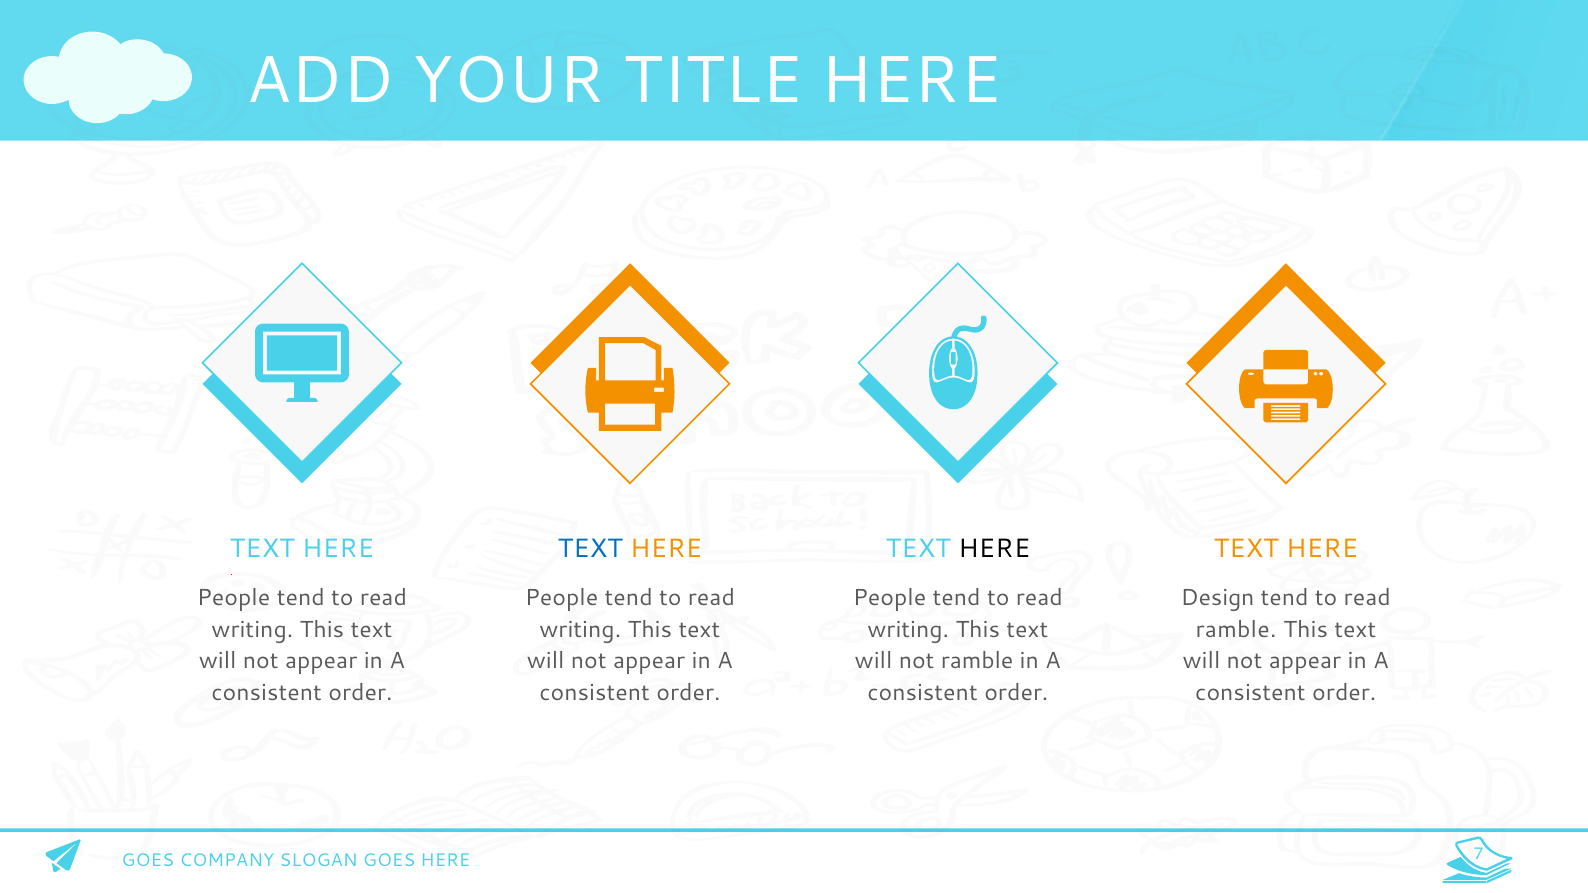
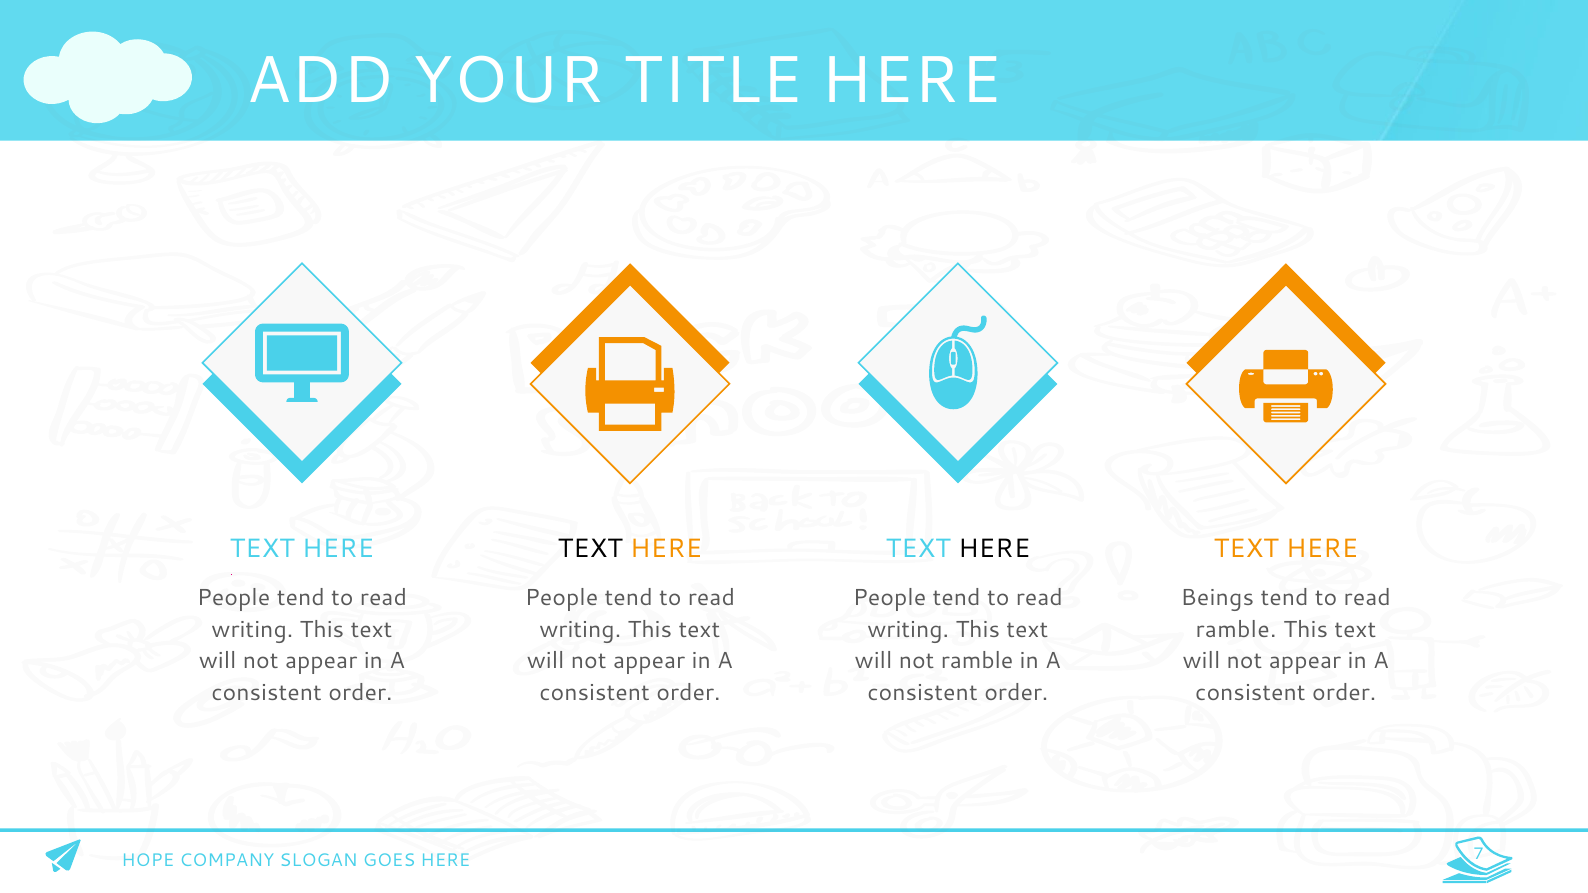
TEXT at (590, 549) colour: blue -> black
Design: Design -> Beings
GOES at (148, 861): GOES -> HOPE
